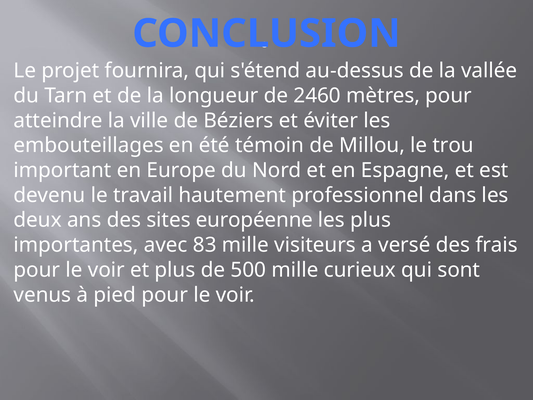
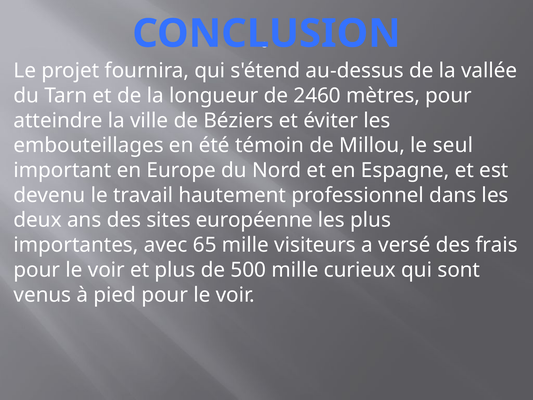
trou: trou -> seul
83: 83 -> 65
